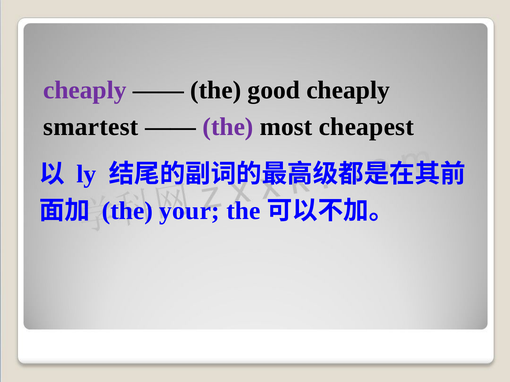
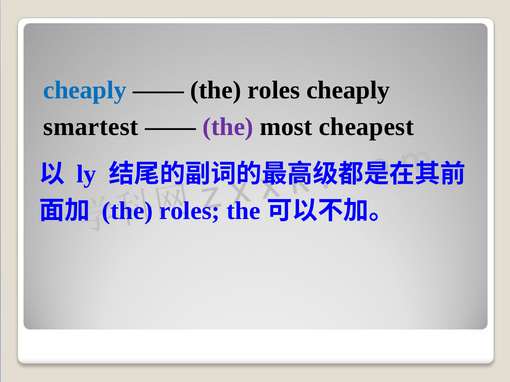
cheaply at (85, 90) colour: purple -> blue
good at (274, 90): good -> roles
your at (190, 211): your -> roles
